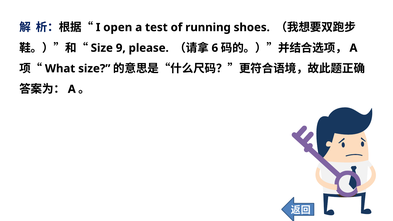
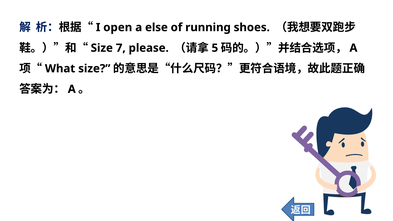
test: test -> else
9: 9 -> 7
6: 6 -> 5
